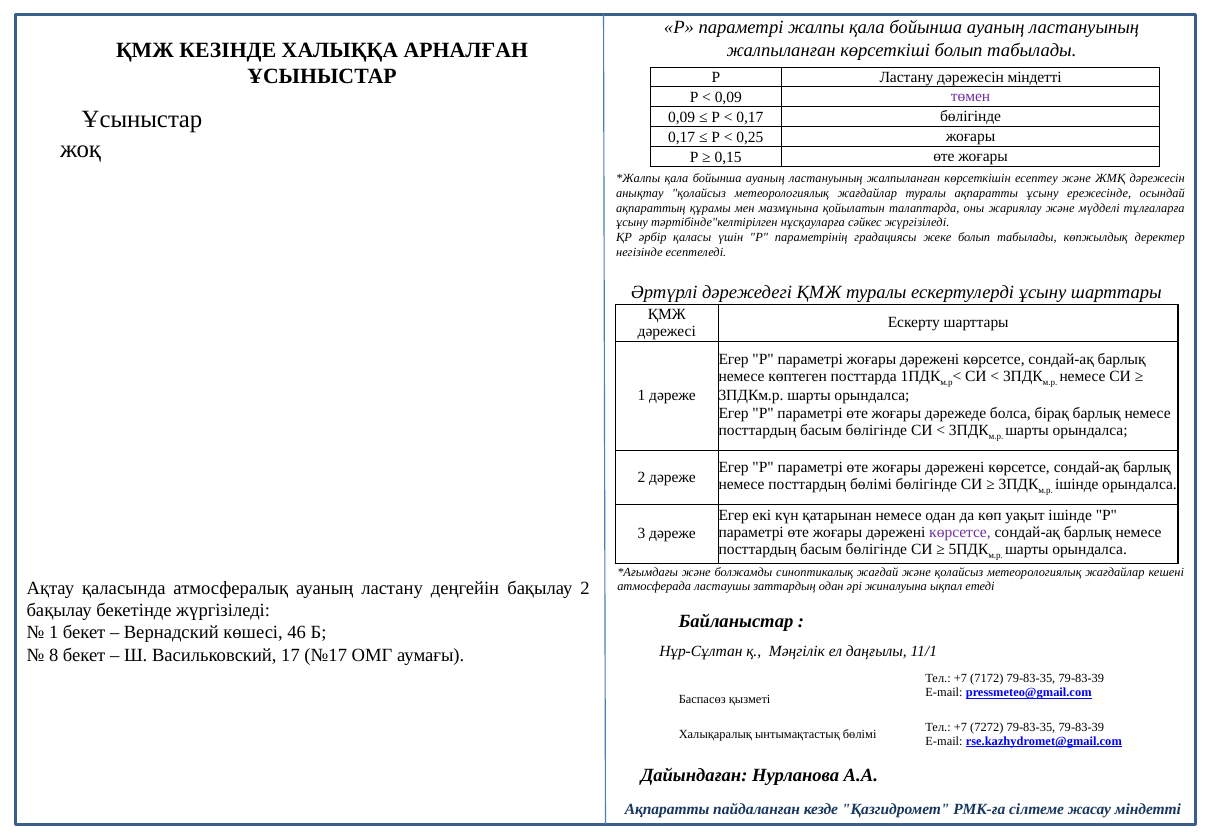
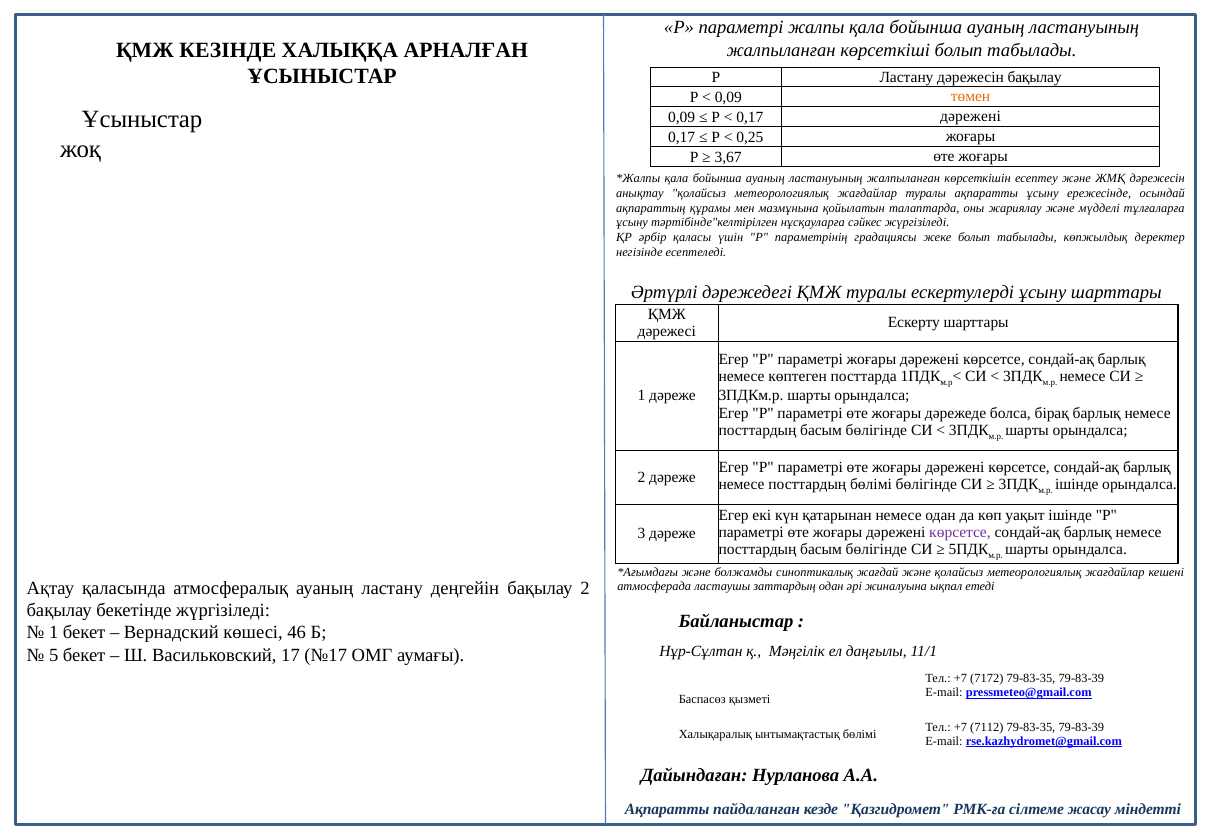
дәрежесін міндетті: міндетті -> бақылау
төмен colour: purple -> orange
0,17 бөлігінде: бөлігінде -> дәрежені
0,15: 0,15 -> 3,67
8: 8 -> 5
7272: 7272 -> 7112
